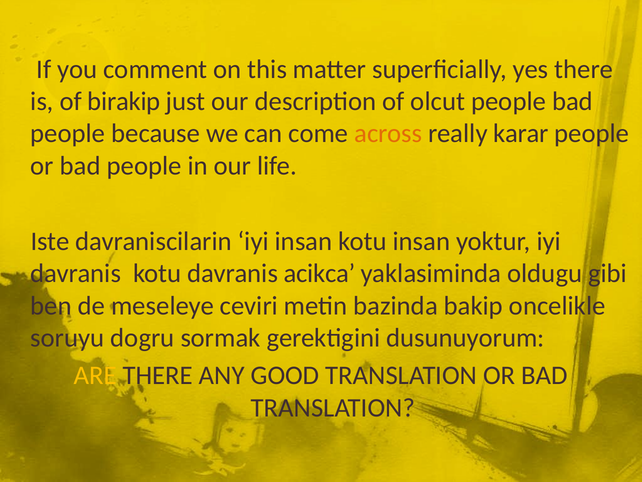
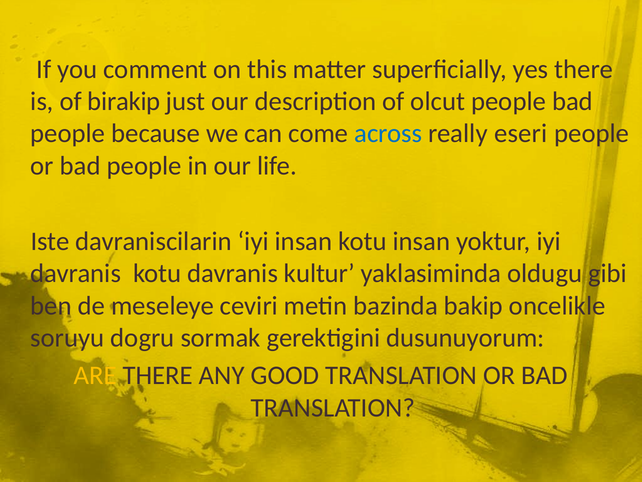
across colour: orange -> blue
karar: karar -> eseri
acikca: acikca -> kultur
